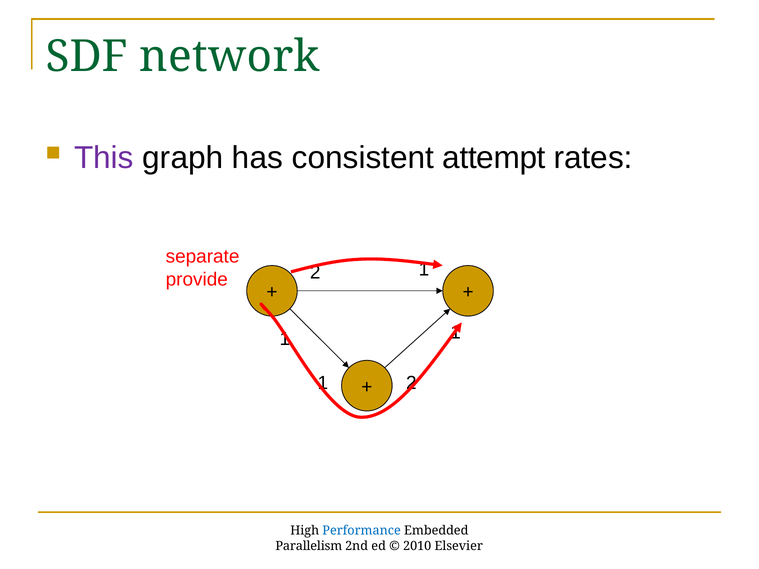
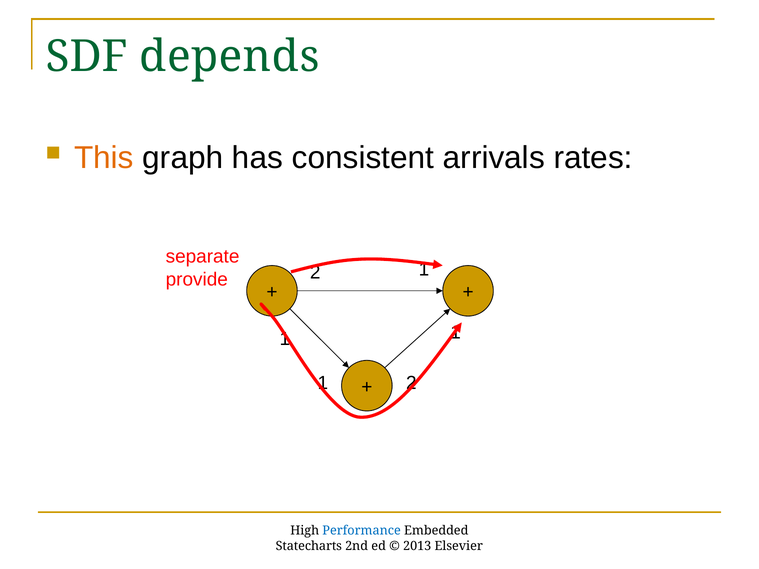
network: network -> depends
This colour: purple -> orange
attempt: attempt -> arrivals
Parallelism: Parallelism -> Statecharts
2010: 2010 -> 2013
